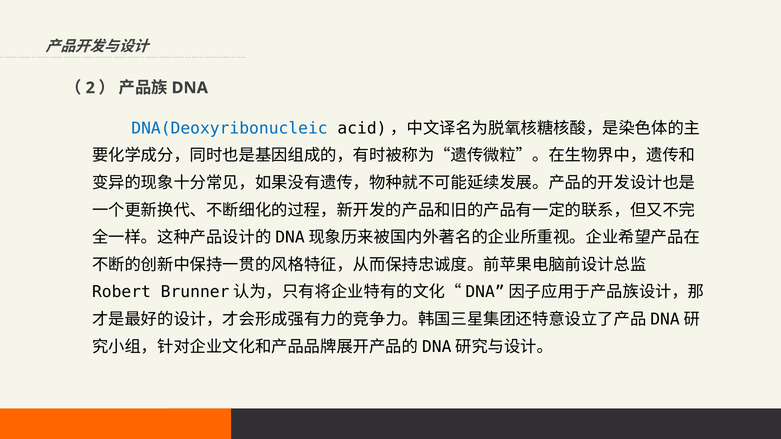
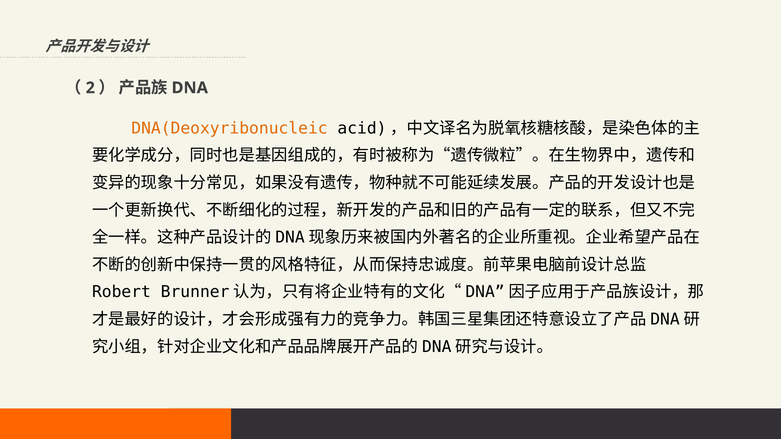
DNA(Deoxyribonucleic colour: blue -> orange
